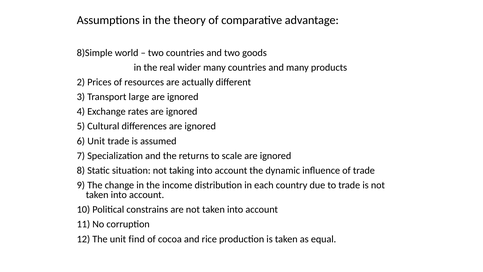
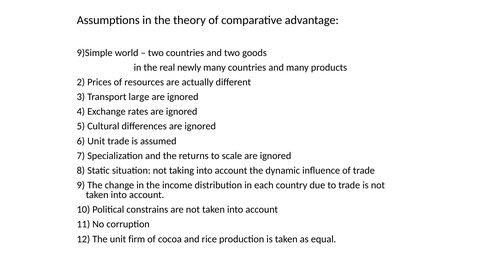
8)Simple: 8)Simple -> 9)Simple
wider: wider -> newly
find: find -> firm
